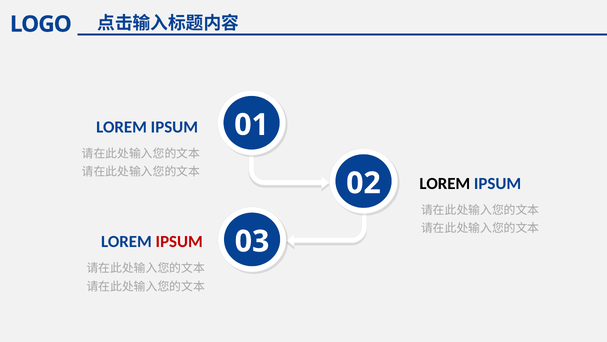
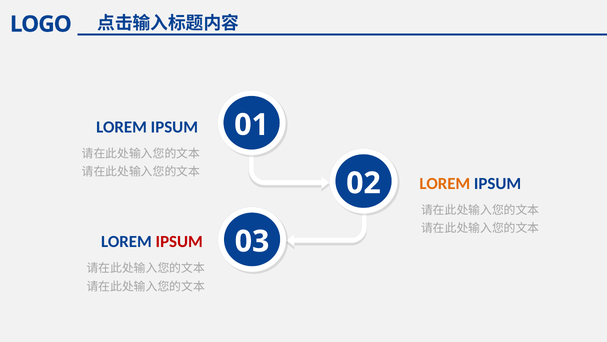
LOREM at (445, 184) colour: black -> orange
